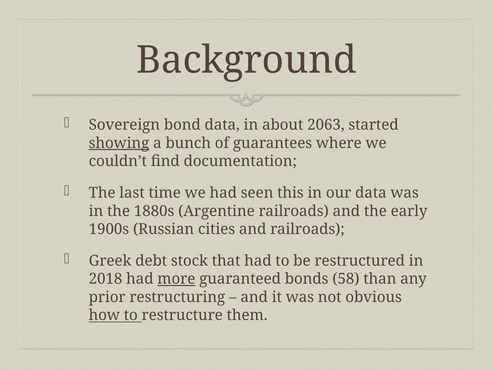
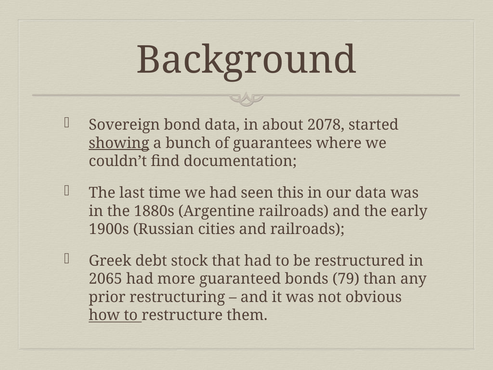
2063: 2063 -> 2078
2018: 2018 -> 2065
more underline: present -> none
58: 58 -> 79
